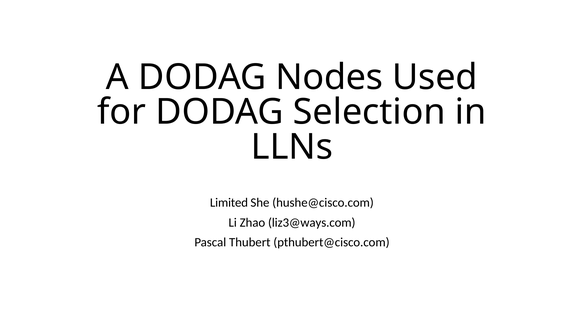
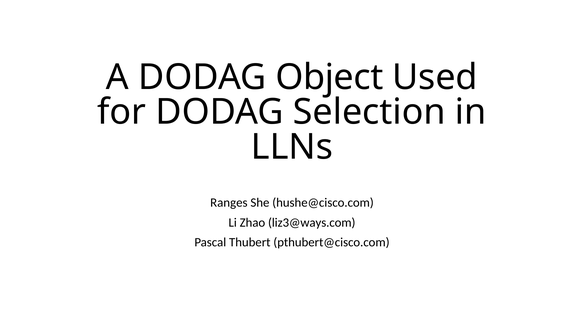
Nodes: Nodes -> Object
Limited: Limited -> Ranges
